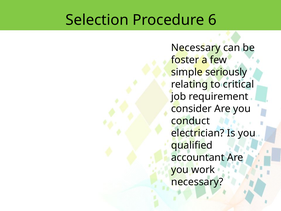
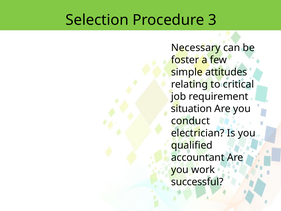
6: 6 -> 3
seriously: seriously -> attitudes
consider: consider -> situation
necessary at (197, 182): necessary -> successful
